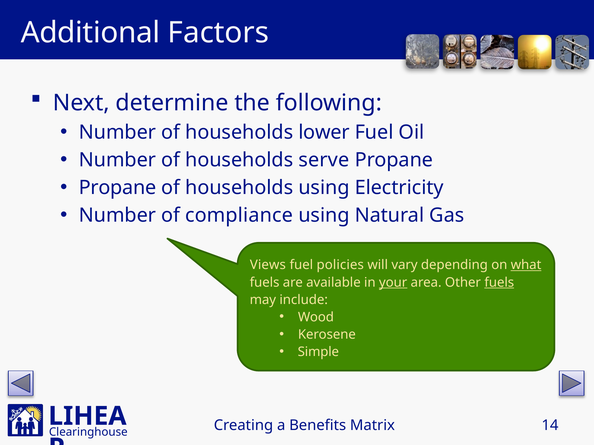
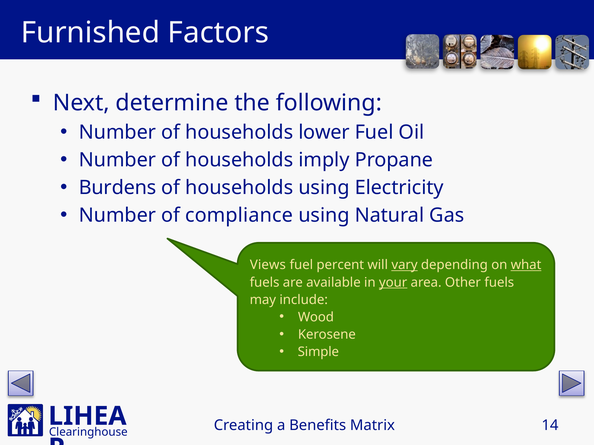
Additional: Additional -> Furnished
serve: serve -> imply
Propane at (118, 188): Propane -> Burdens
policies: policies -> percent
vary underline: none -> present
fuels at (499, 283) underline: present -> none
